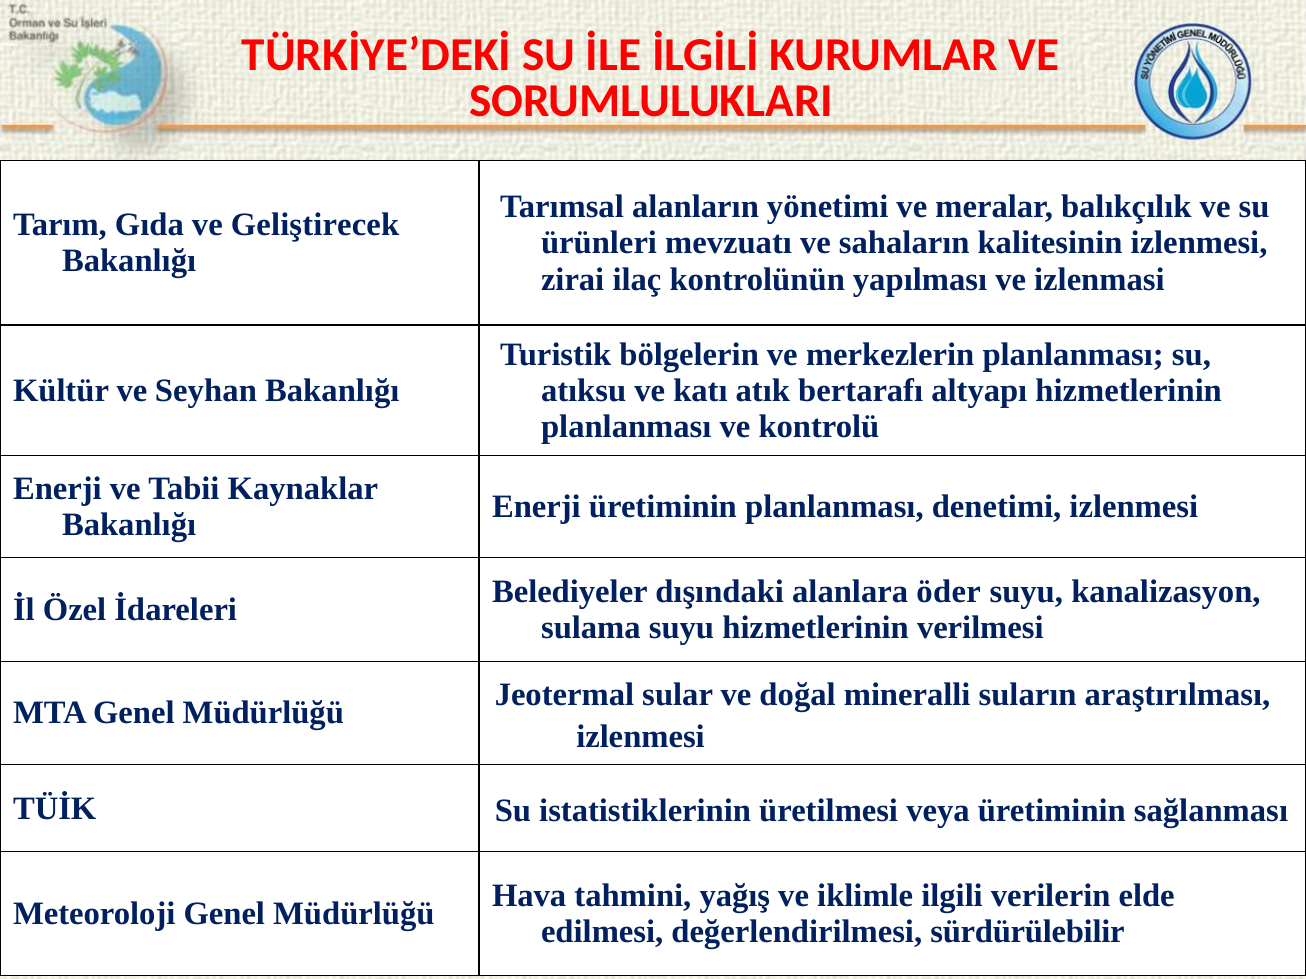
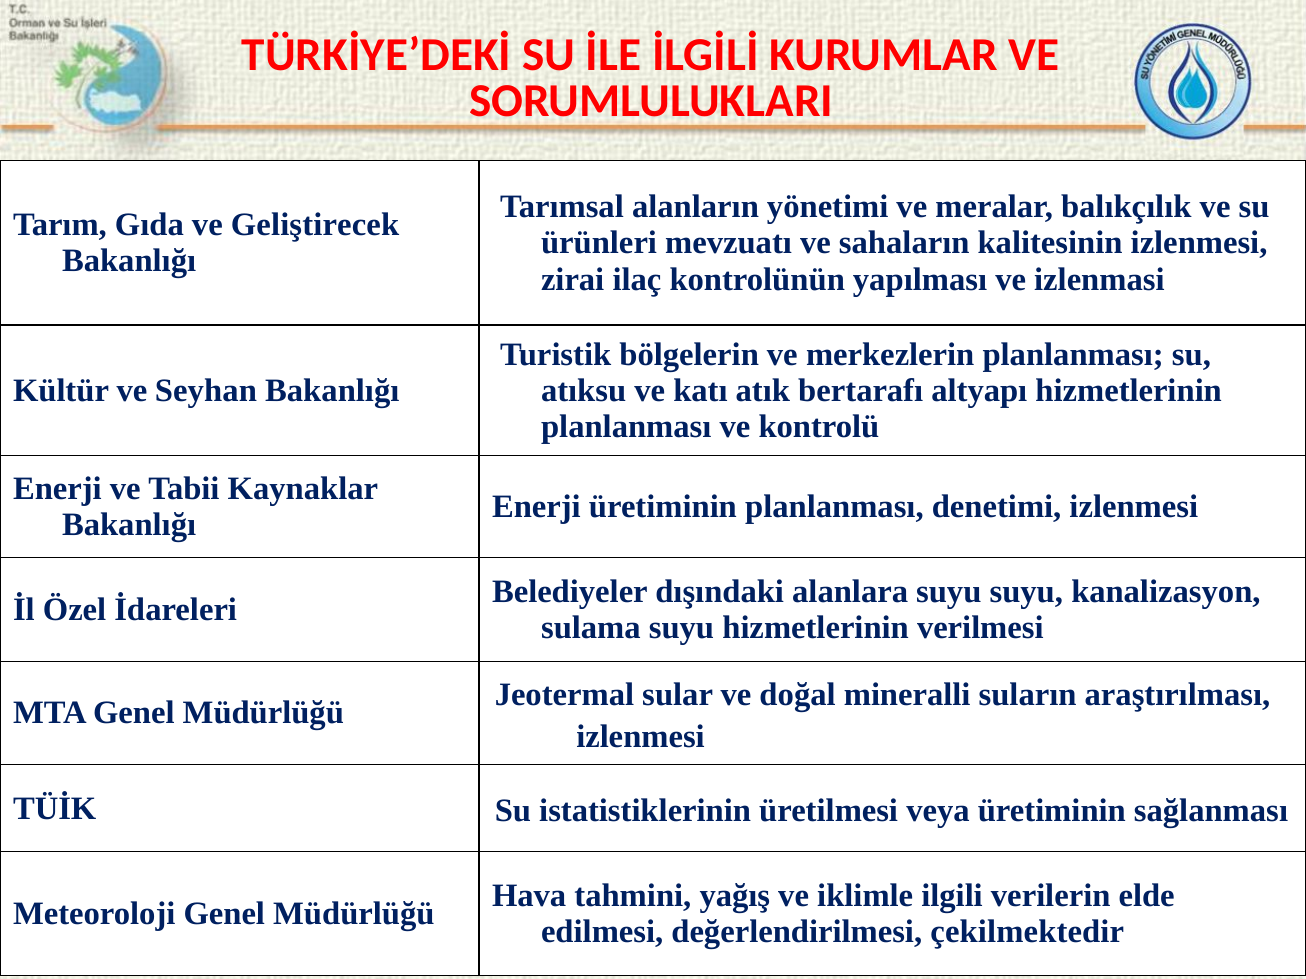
alanlara öder: öder -> suyu
sürdürülebilir: sürdürülebilir -> çekilmektedir
